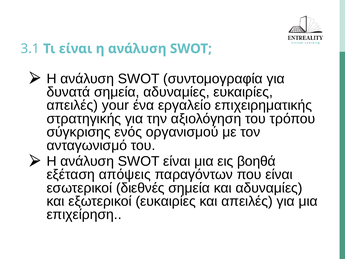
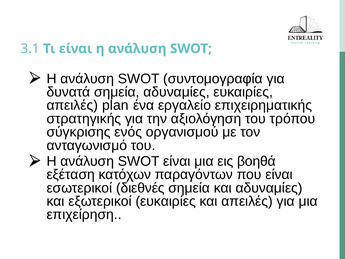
your: your -> plan
απόψεις: απόψεις -> κατόχων
